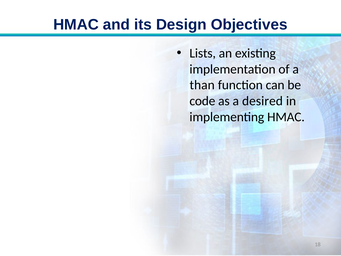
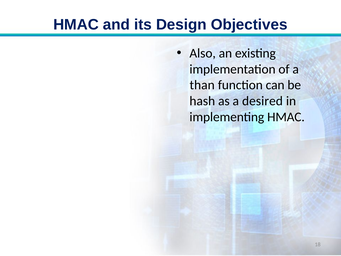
Lists: Lists -> Also
code: code -> hash
